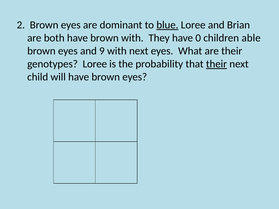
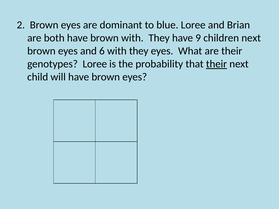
blue underline: present -> none
0: 0 -> 9
children able: able -> next
9: 9 -> 6
next at (139, 51): next -> they
